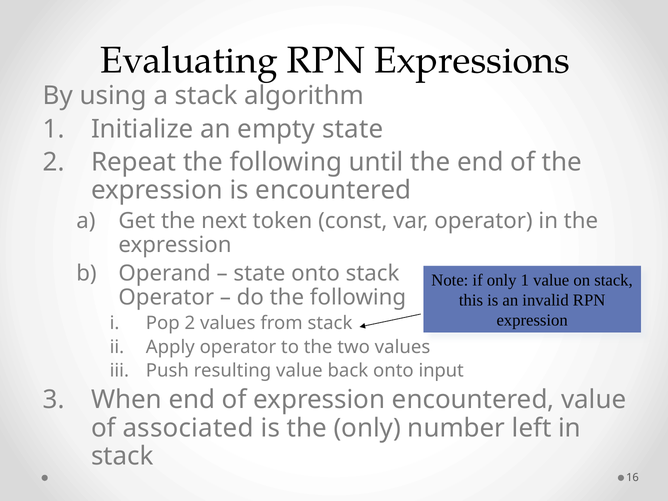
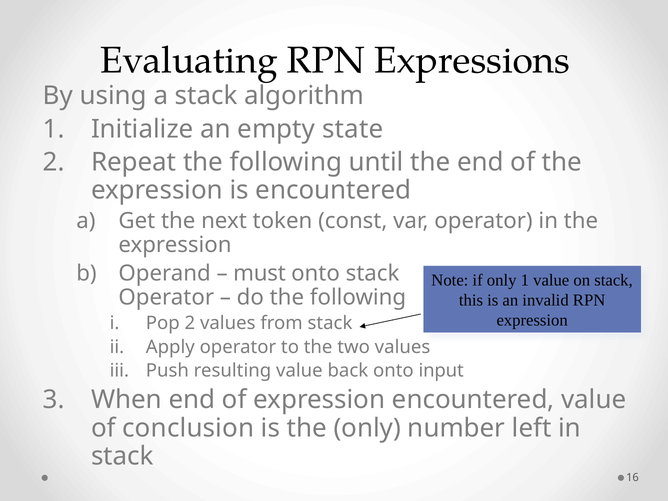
state at (259, 273): state -> must
associated: associated -> conclusion
